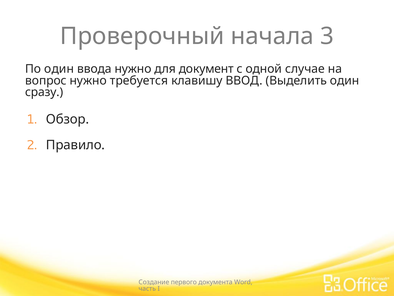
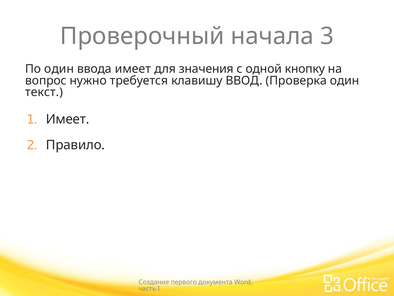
ввода нужно: нужно -> имеет
документ: документ -> значения
случае: случае -> кнопку
Выделить: Выделить -> Проверка
сразу: сразу -> текст
Обзор at (68, 119): Обзор -> Имеет
